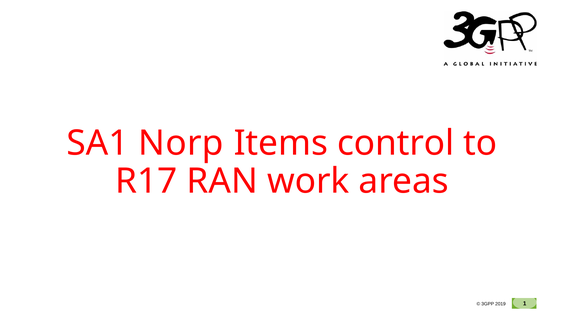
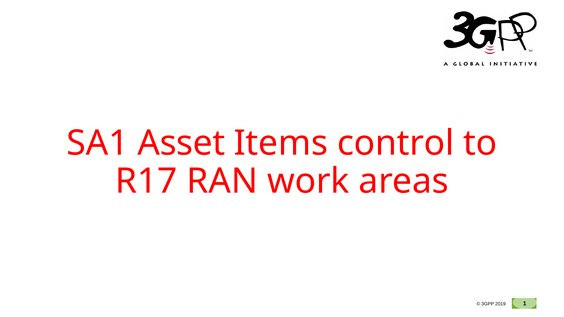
Norp: Norp -> Asset
